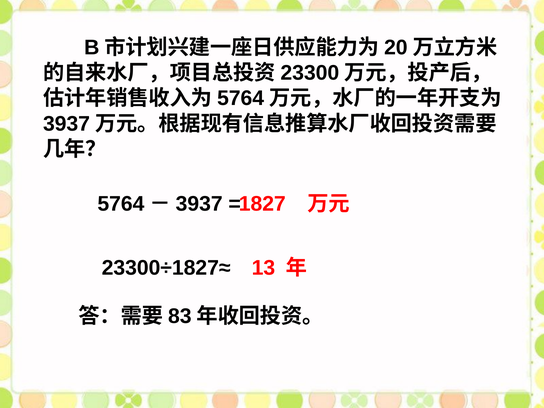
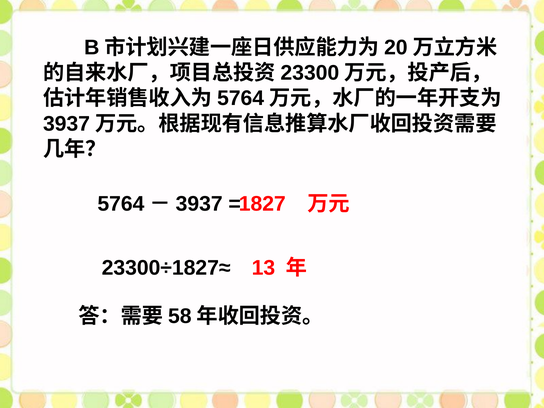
83: 83 -> 58
